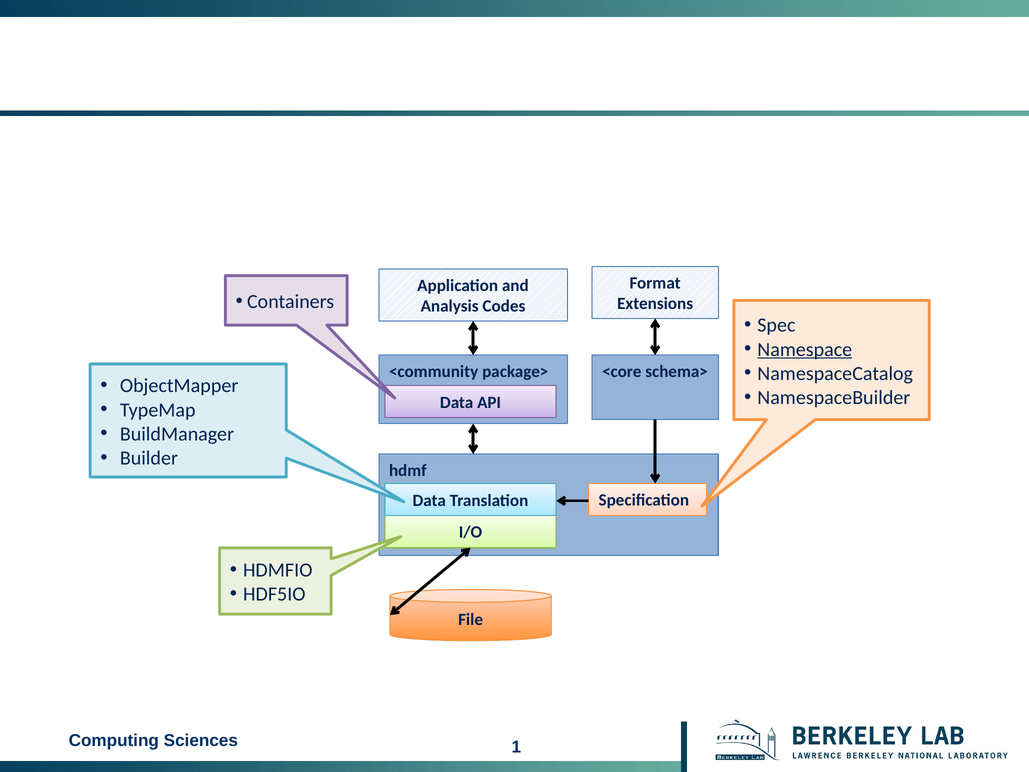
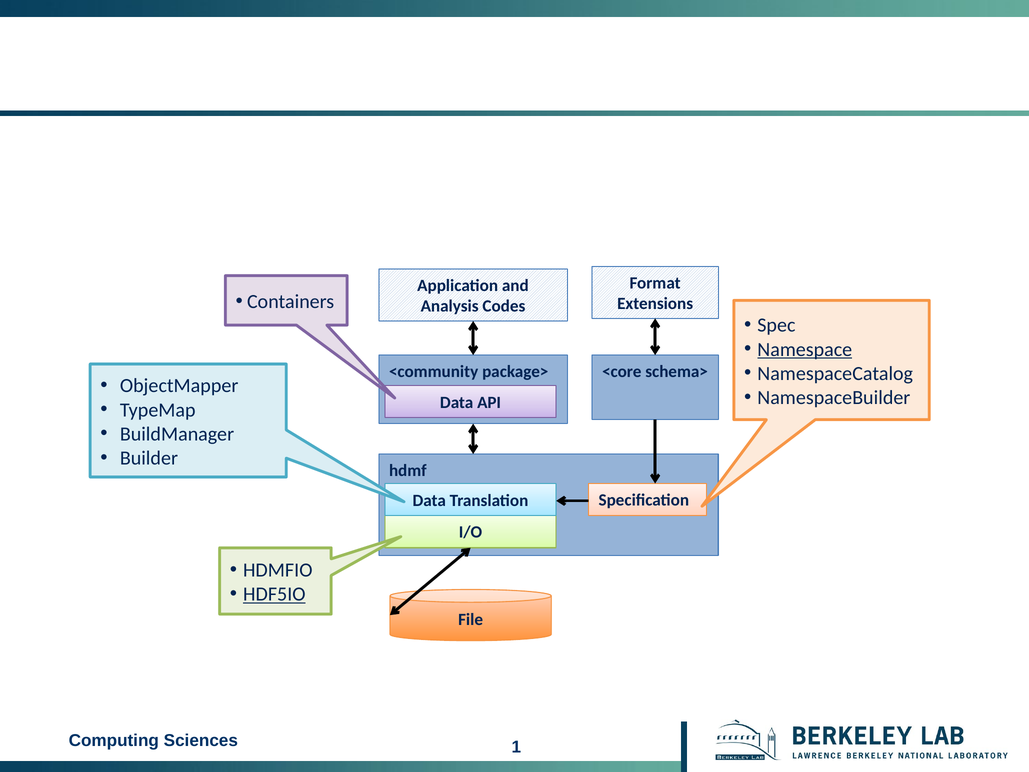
HDF5IO underline: none -> present
